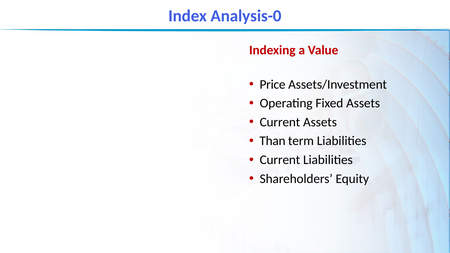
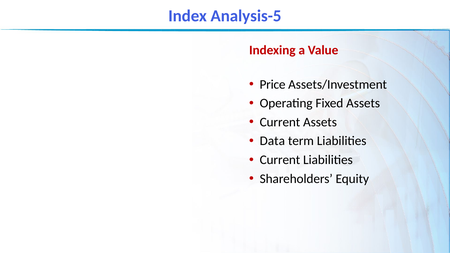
Analysis-0: Analysis-0 -> Analysis-5
Than: Than -> Data
